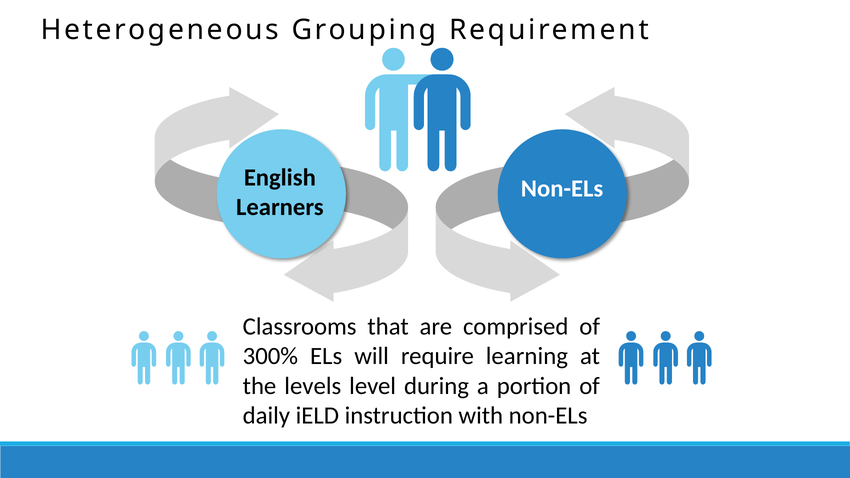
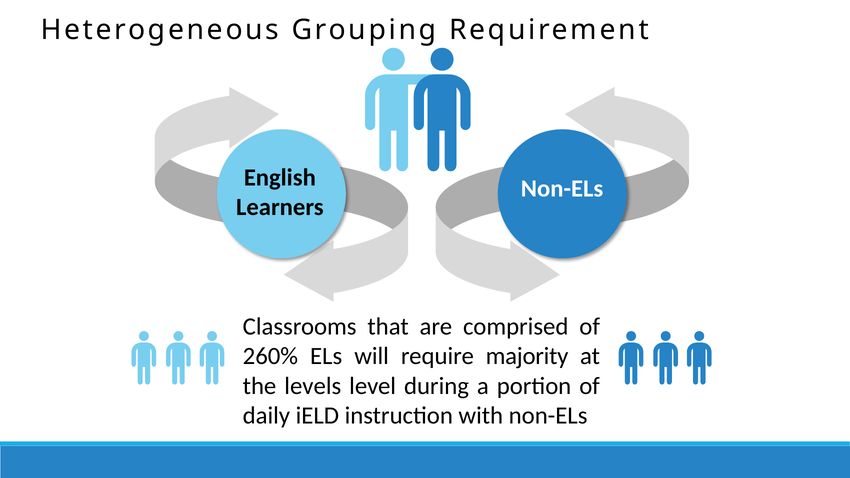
300%: 300% -> 260%
learning: learning -> majority
